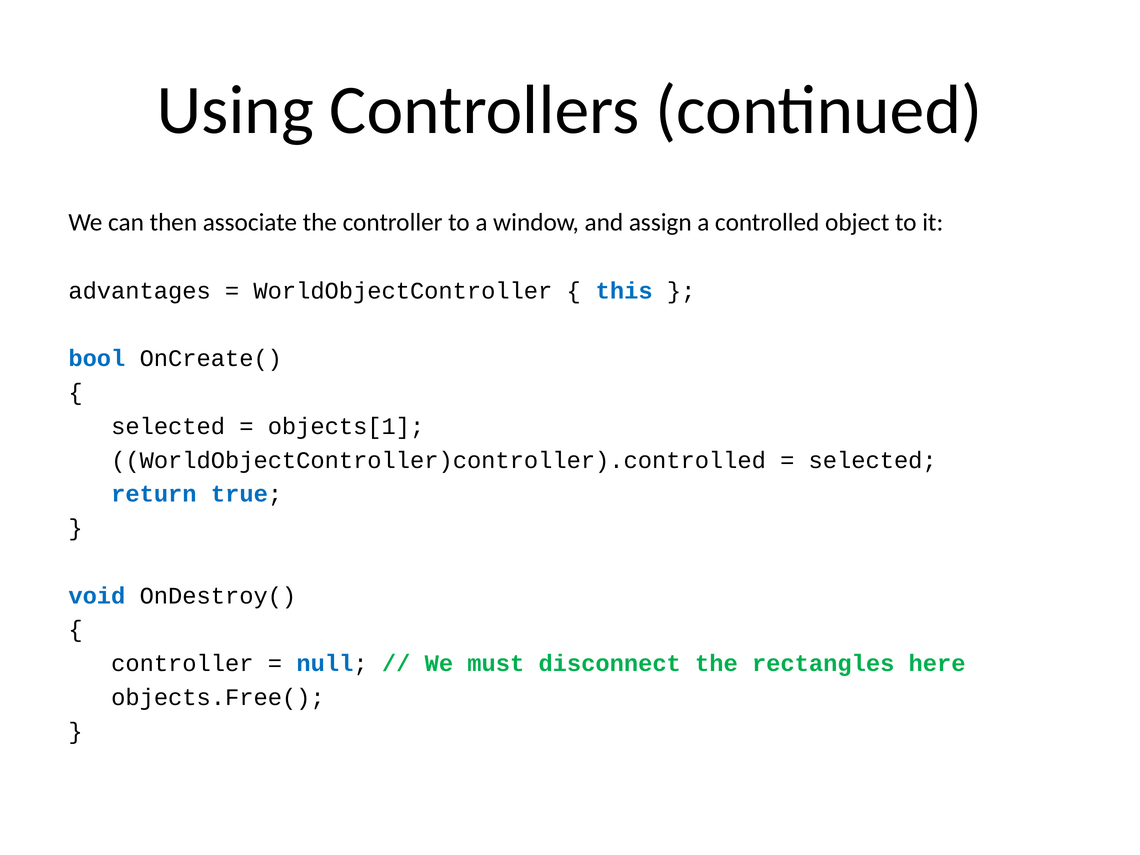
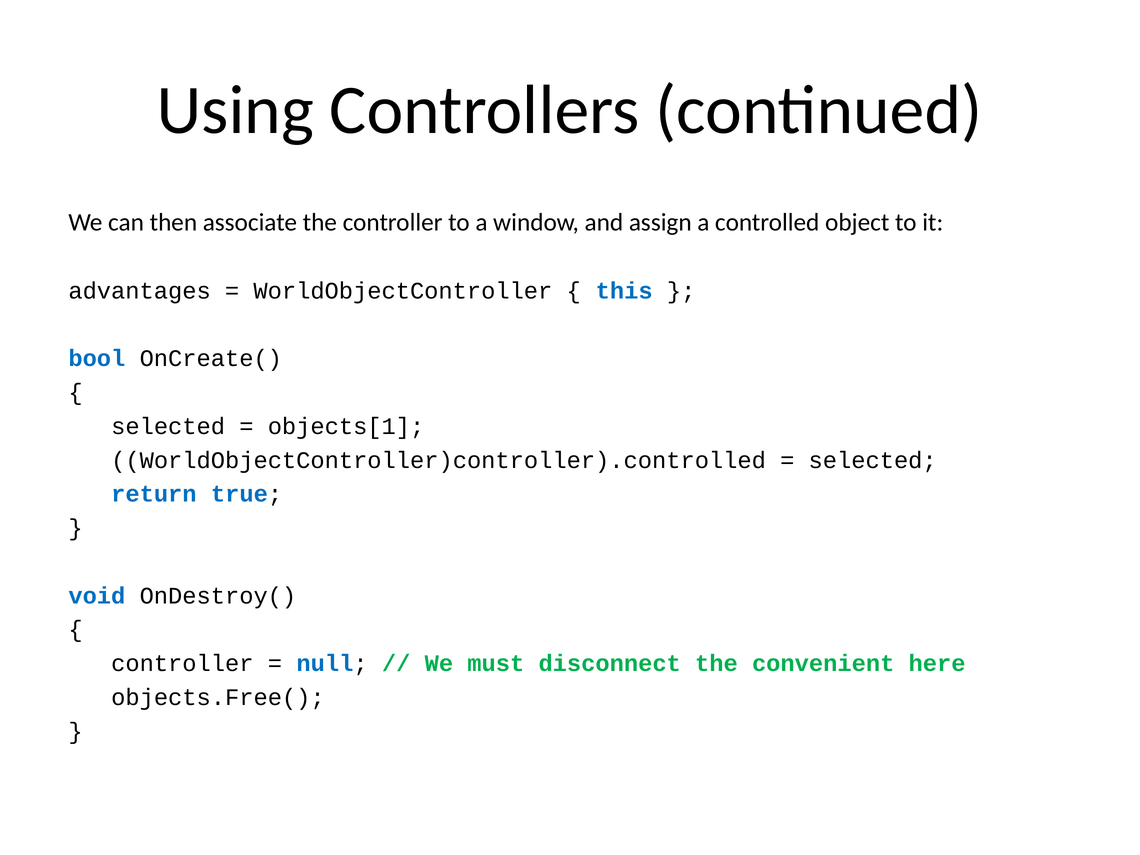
rectangles: rectangles -> convenient
